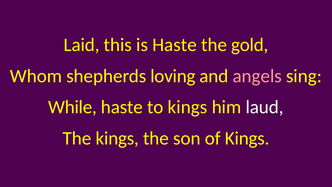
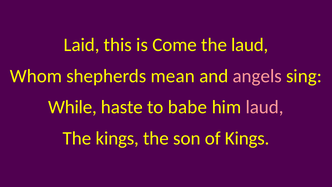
is Haste: Haste -> Come
the gold: gold -> laud
loving: loving -> mean
to kings: kings -> babe
laud at (265, 107) colour: white -> pink
